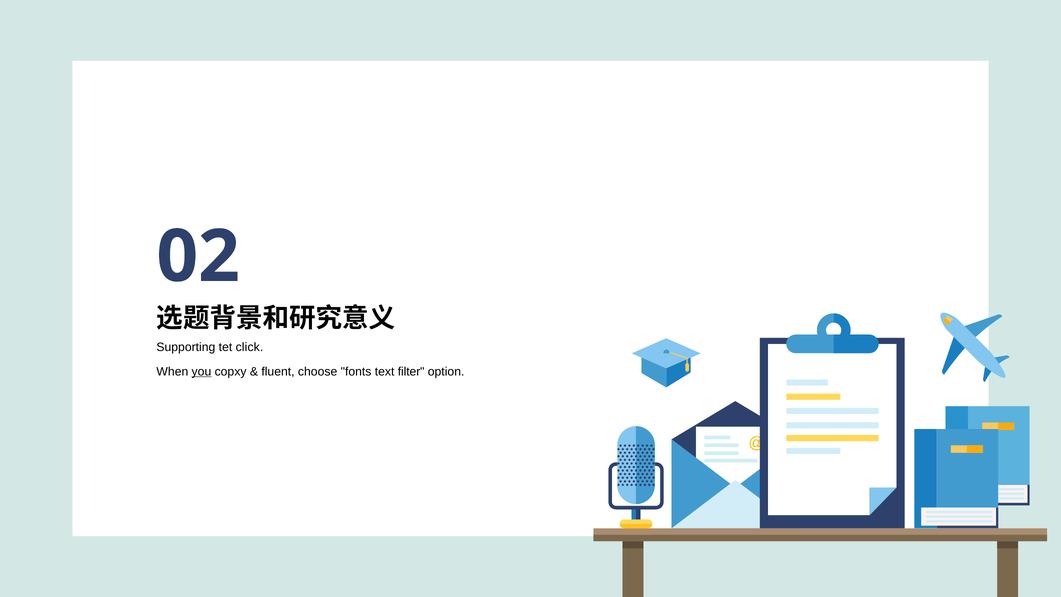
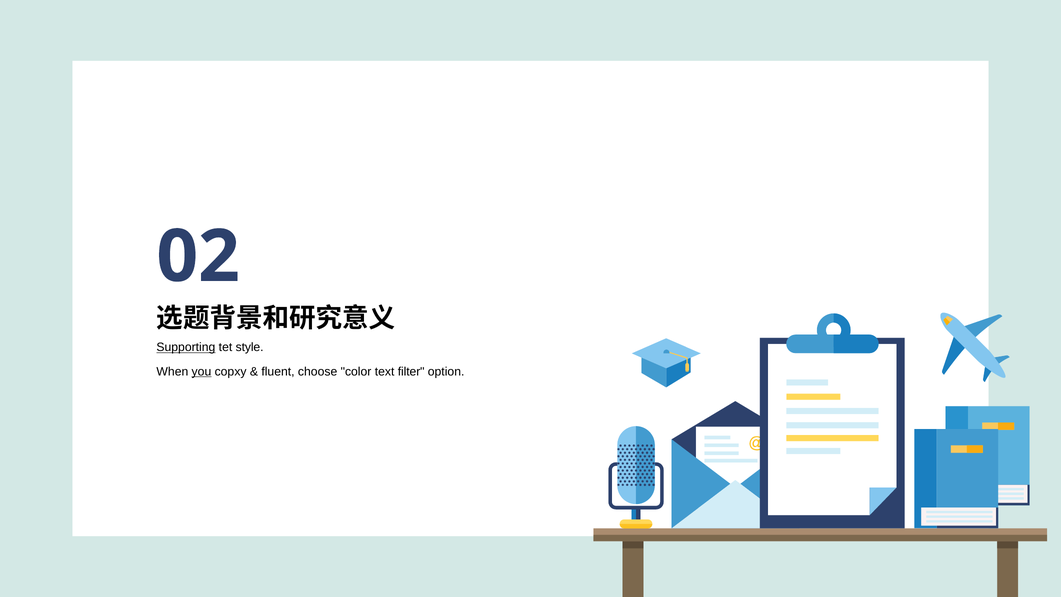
Supporting underline: none -> present
click: click -> style
fonts: fonts -> color
